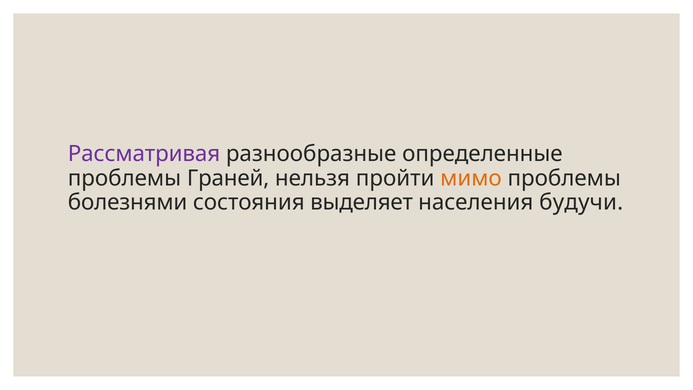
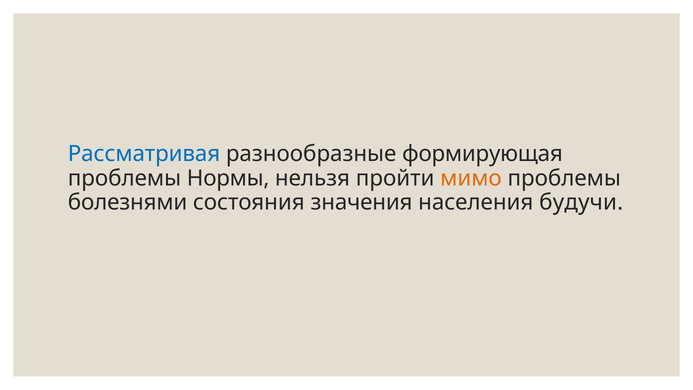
Рассматривая colour: purple -> blue
определенные: определенные -> формирующая
Граней: Граней -> Нормы
выделяет: выделяет -> значения
